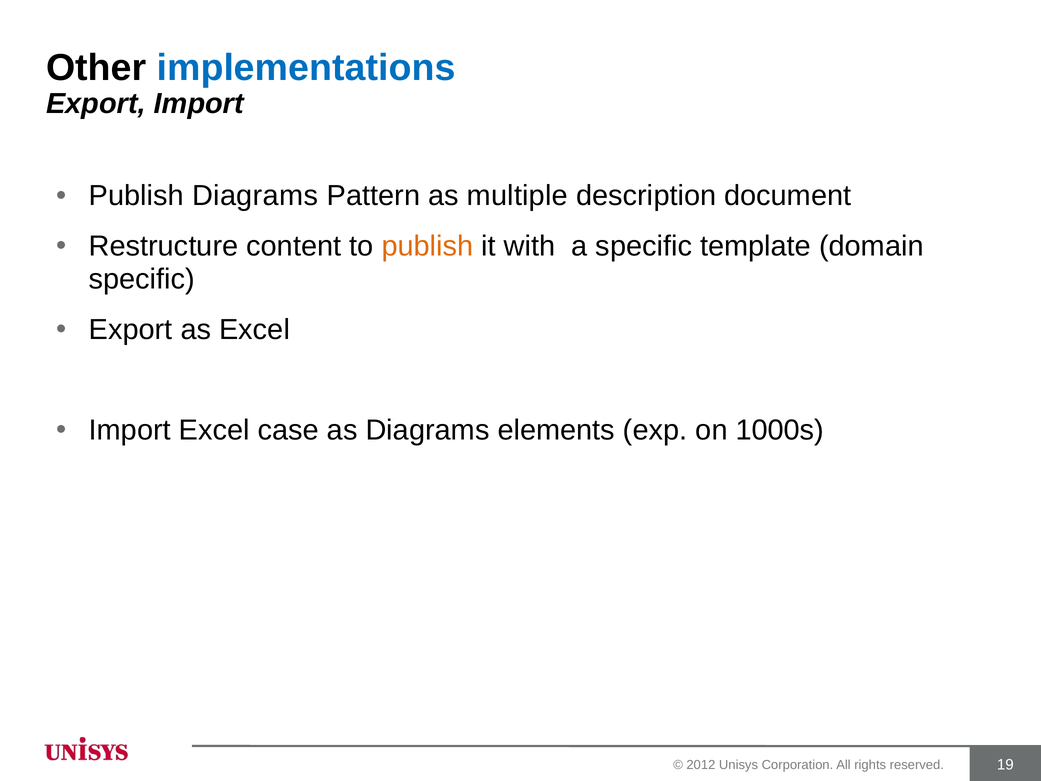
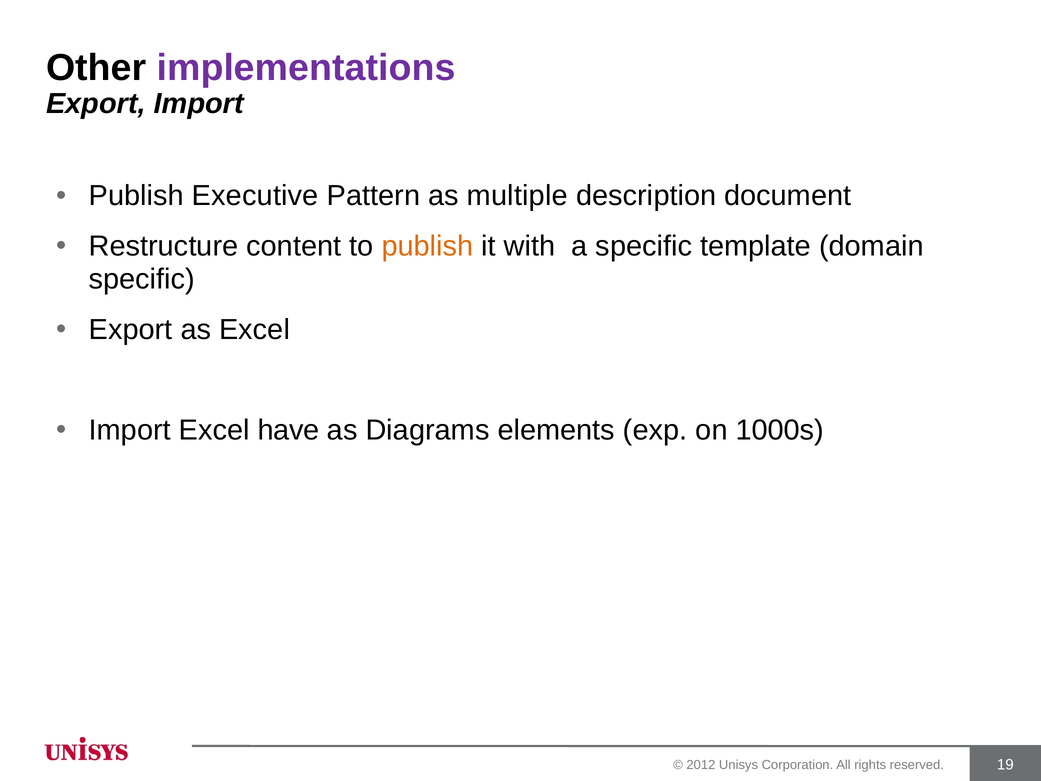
implementations colour: blue -> purple
Publish Diagrams: Diagrams -> Executive
case: case -> have
